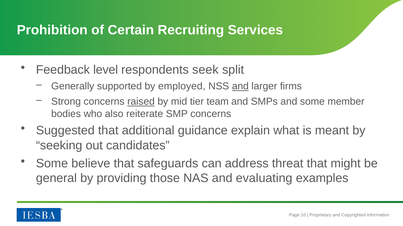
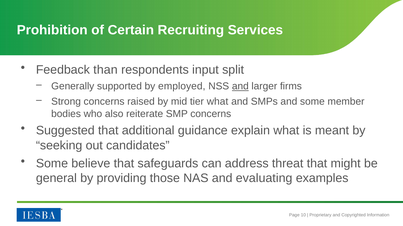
level: level -> than
seek: seek -> input
raised underline: present -> none
tier team: team -> what
